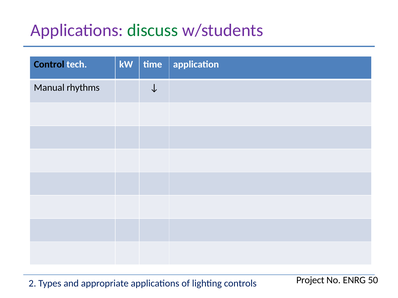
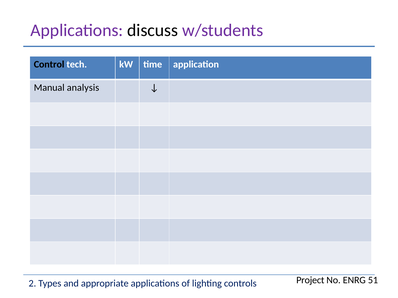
discuss colour: green -> black
rhythms: rhythms -> analysis
50: 50 -> 51
